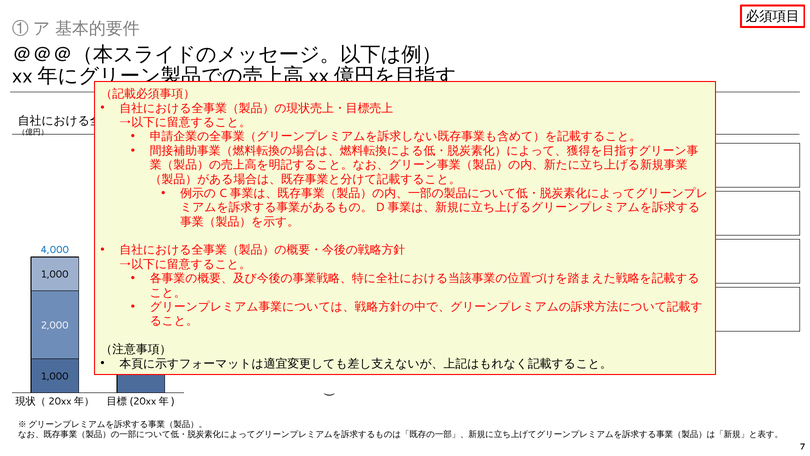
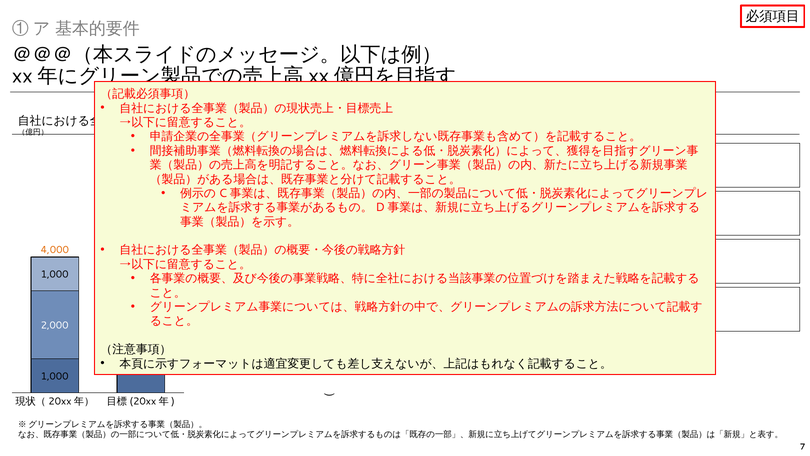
4,000 colour: blue -> orange
